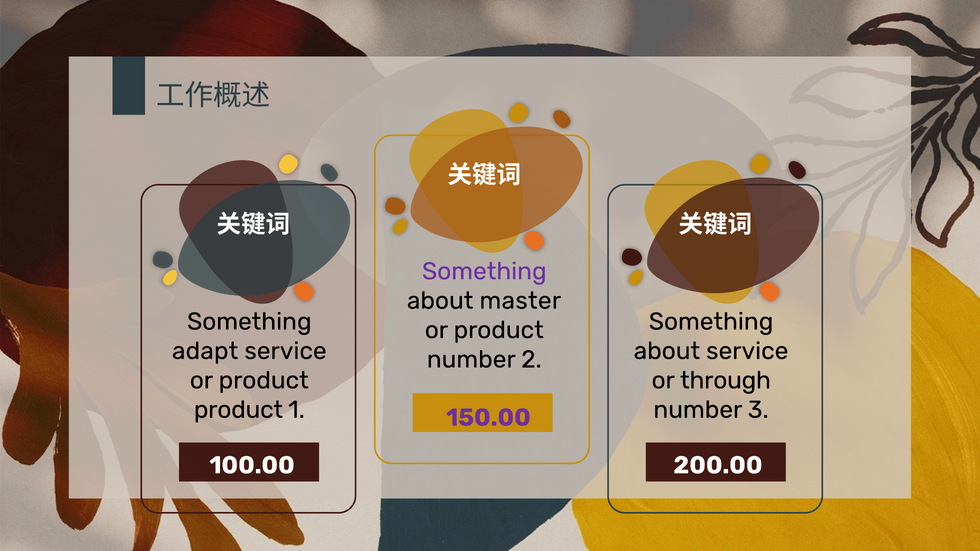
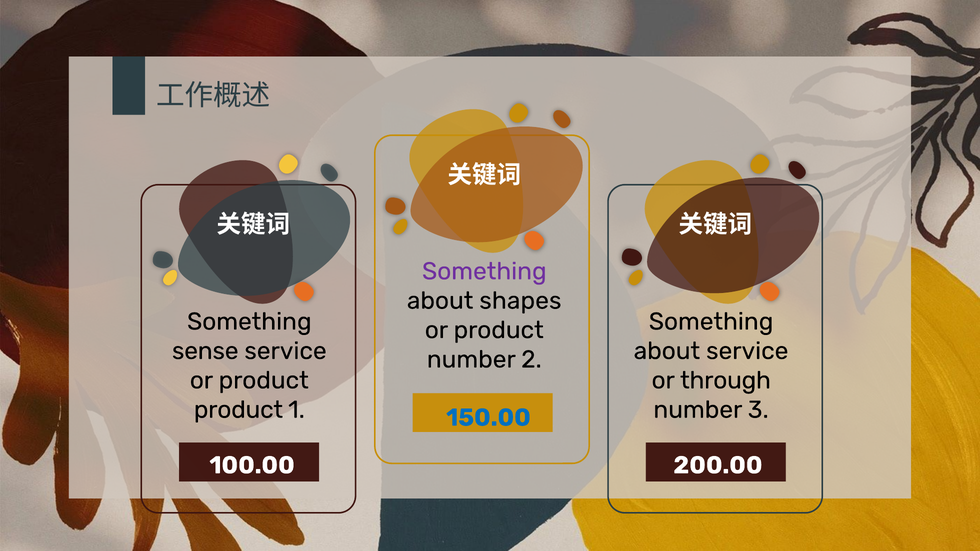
master: master -> shapes
adapt: adapt -> sense
150.00 colour: purple -> blue
